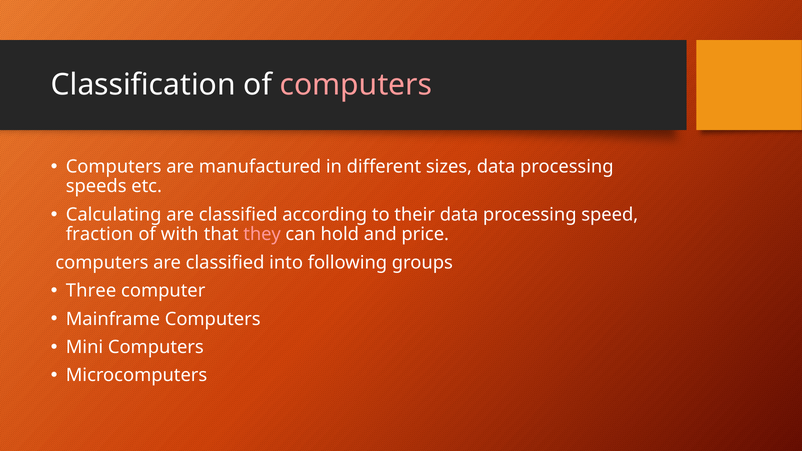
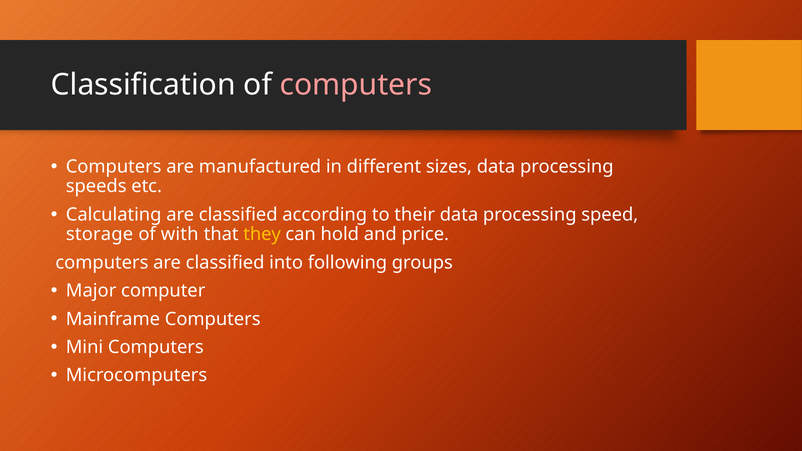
fraction: fraction -> storage
they colour: pink -> yellow
Three: Three -> Major
